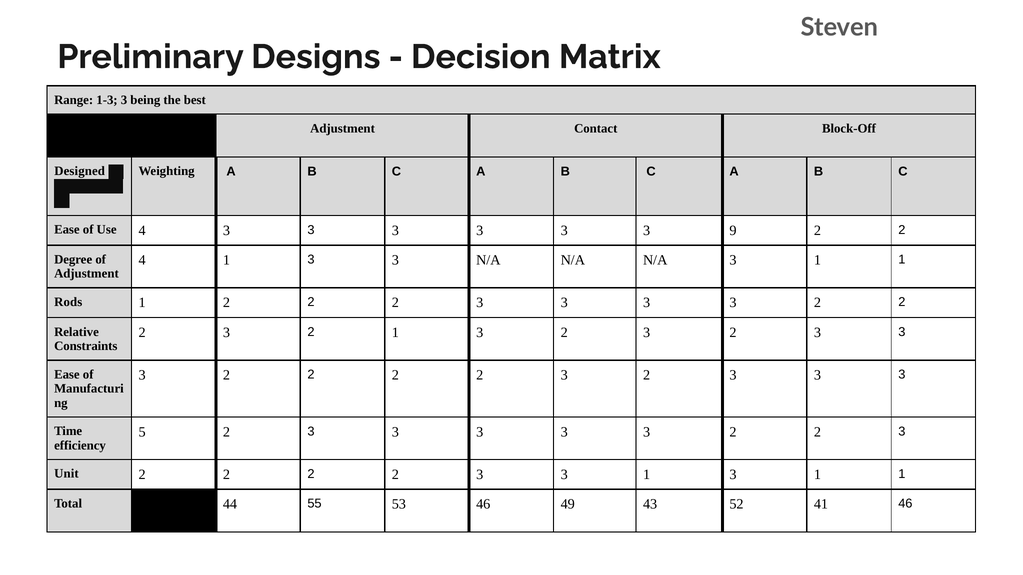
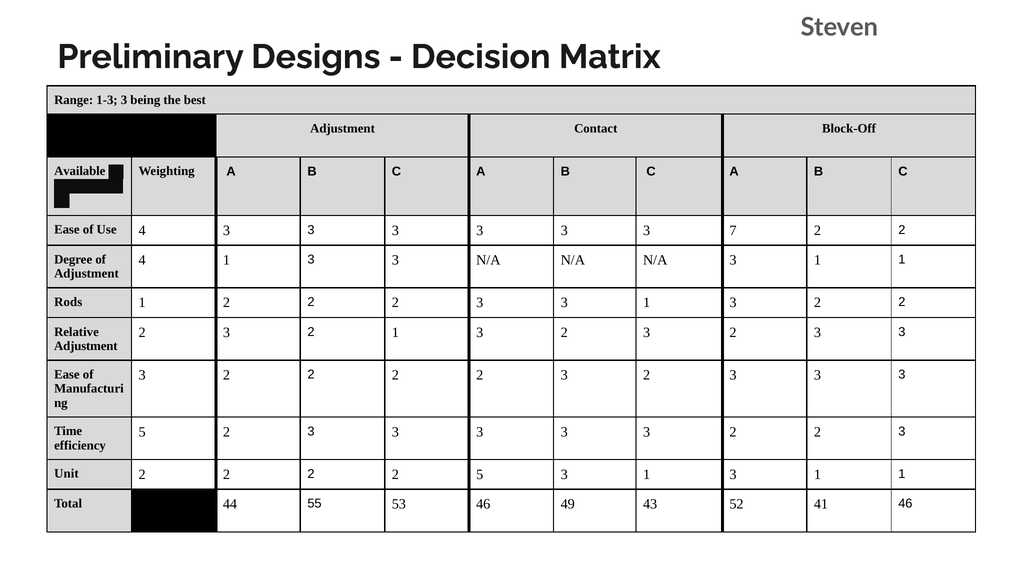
Designed: Designed -> Available
9: 9 -> 7
3 at (647, 303): 3 -> 1
Constraints at (86, 346): Constraints -> Adjustment
3 at (480, 475): 3 -> 5
